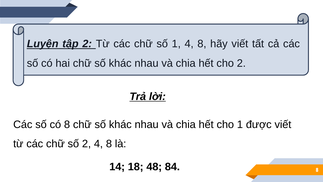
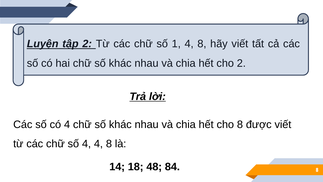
có 8: 8 -> 4
cho 1: 1 -> 8
số 2: 2 -> 4
